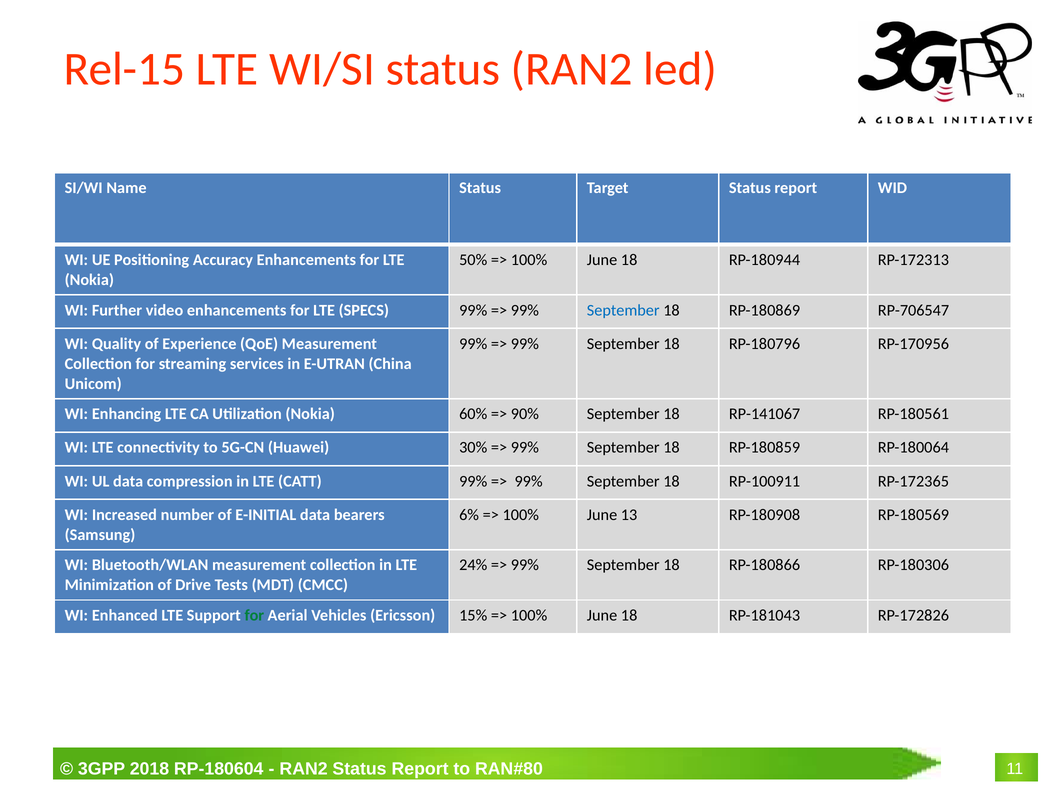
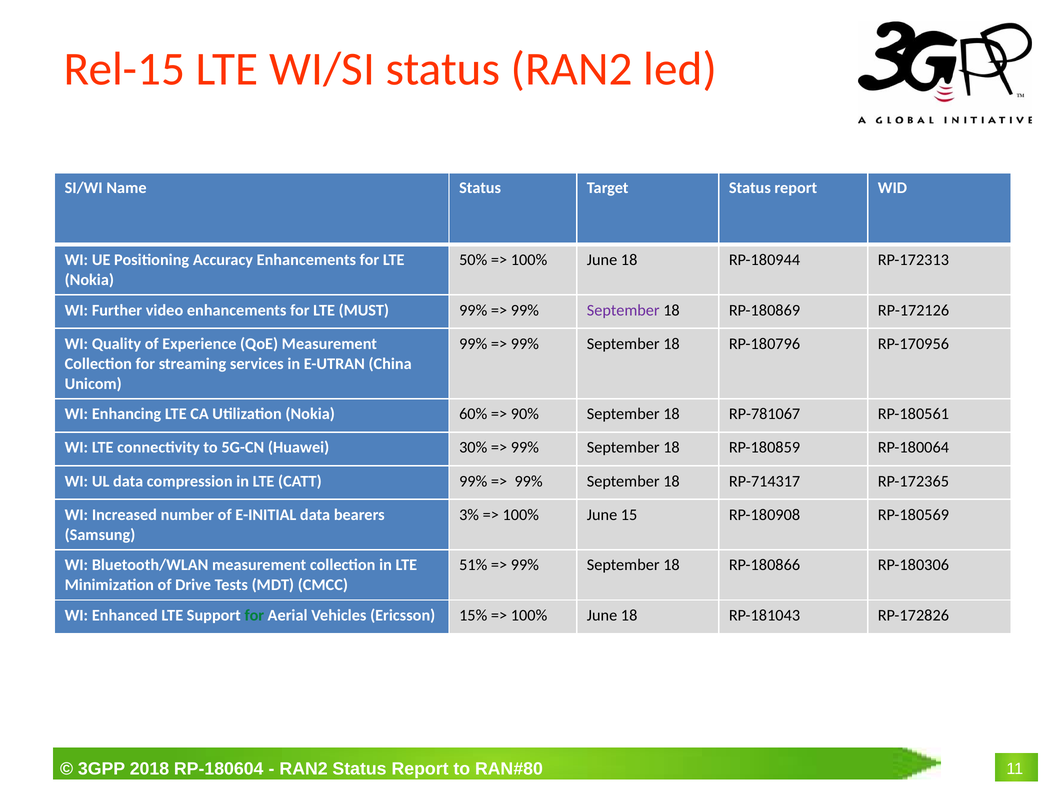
SPECS: SPECS -> MUST
September at (623, 310) colour: blue -> purple
RP-706547: RP-706547 -> RP-172126
RP-141067: RP-141067 -> RP-781067
RP-100911: RP-100911 -> RP-714317
6%: 6% -> 3%
13: 13 -> 15
24%: 24% -> 51%
